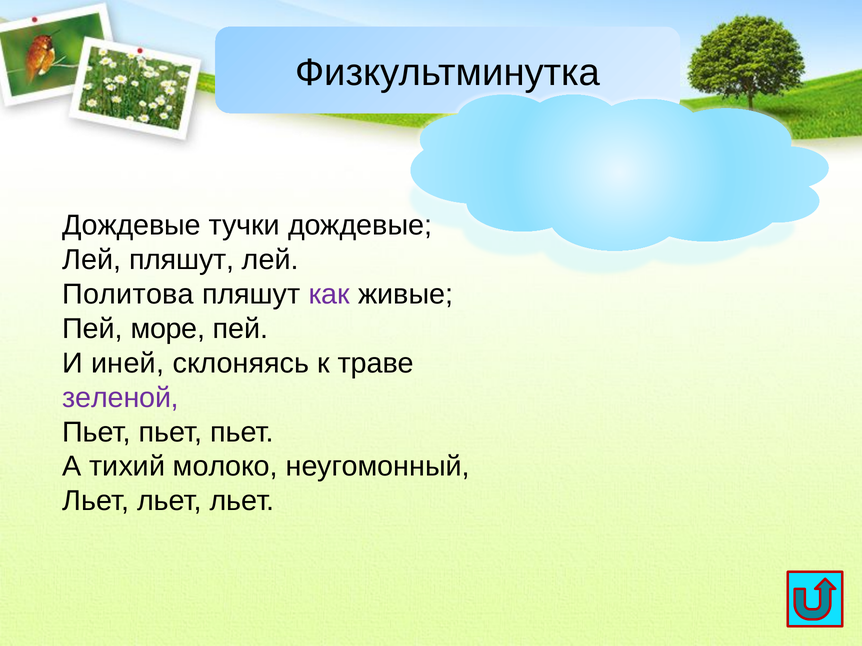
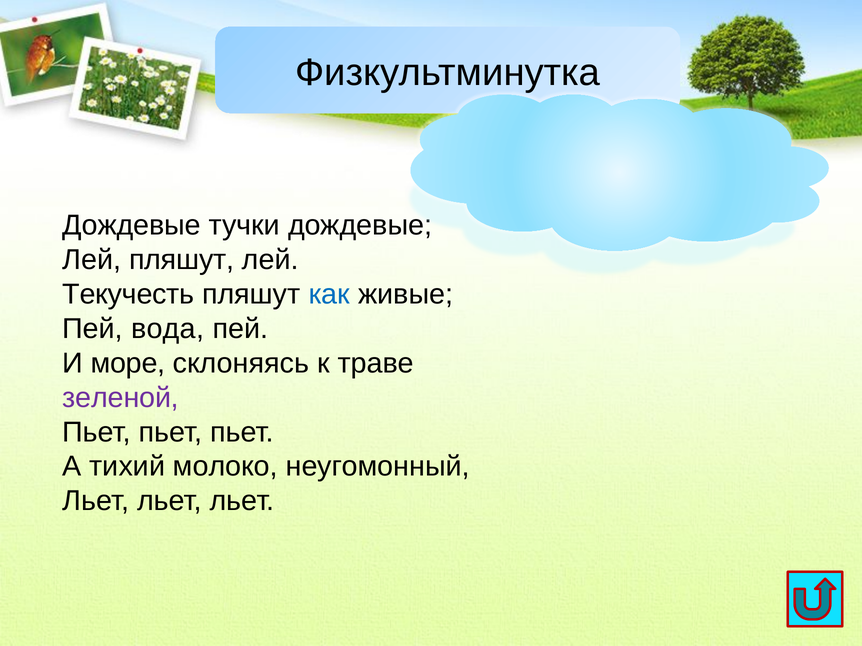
Политова: Политова -> Текучесть
как colour: purple -> blue
море: море -> вода
иней: иней -> море
